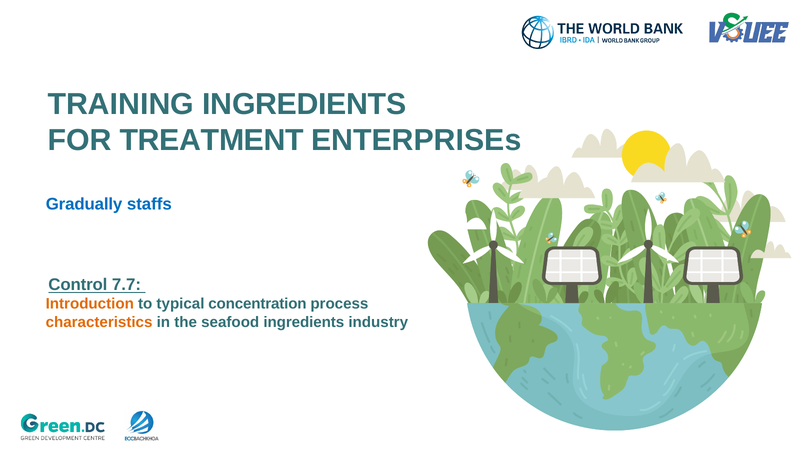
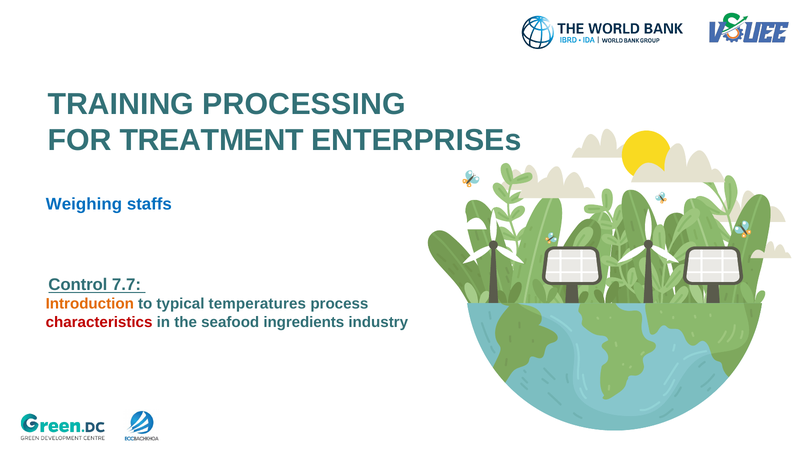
TRAINING INGREDIENTS: INGREDIENTS -> PROCESSING
Gradually: Gradually -> Weighing
concentration: concentration -> temperatures
characteristics colour: orange -> red
